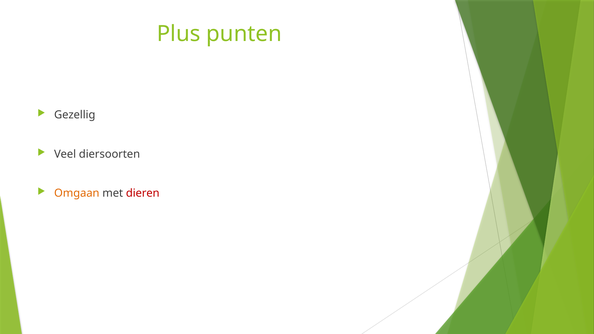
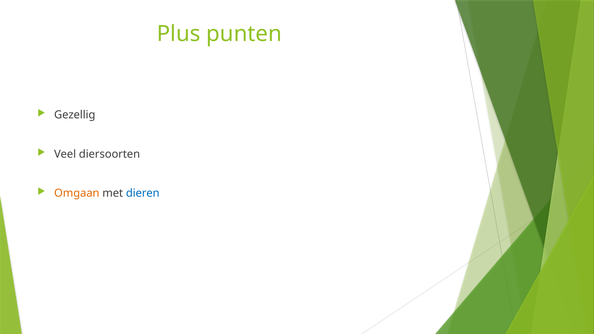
dieren colour: red -> blue
